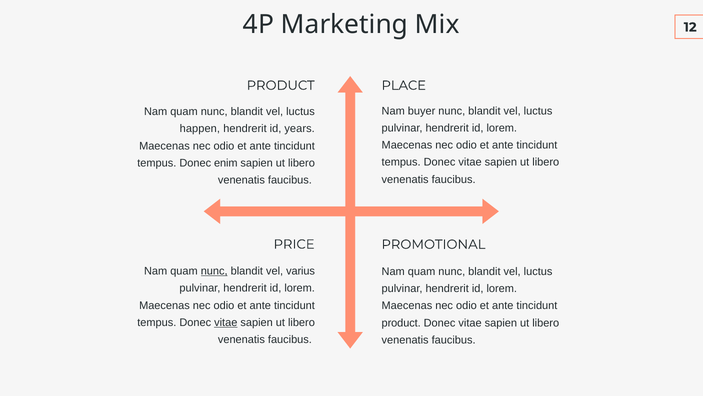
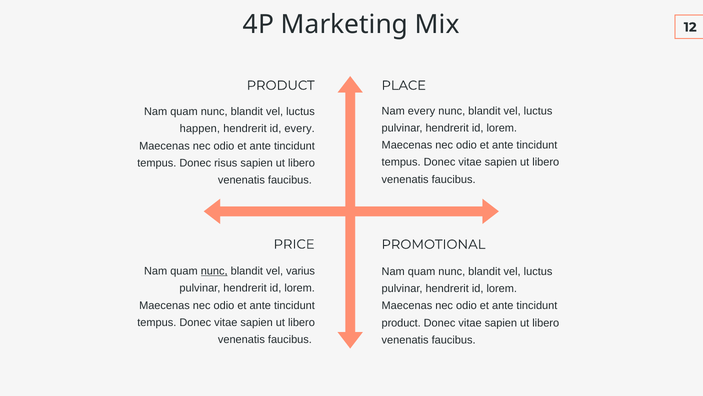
Nam buyer: buyer -> every
id years: years -> every
enim: enim -> risus
vitae at (226, 322) underline: present -> none
